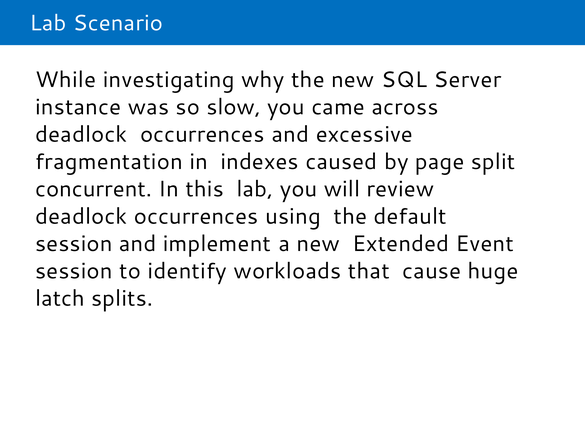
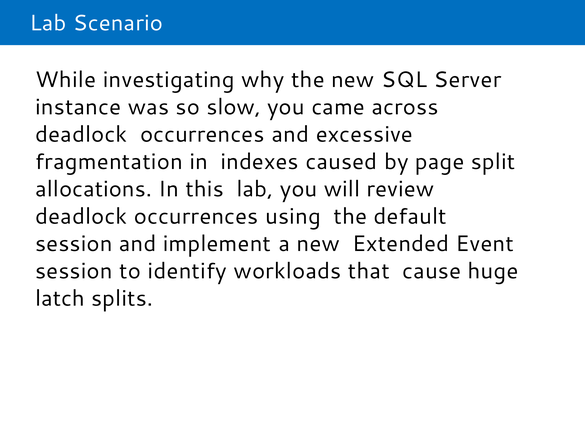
concurrent: concurrent -> allocations
